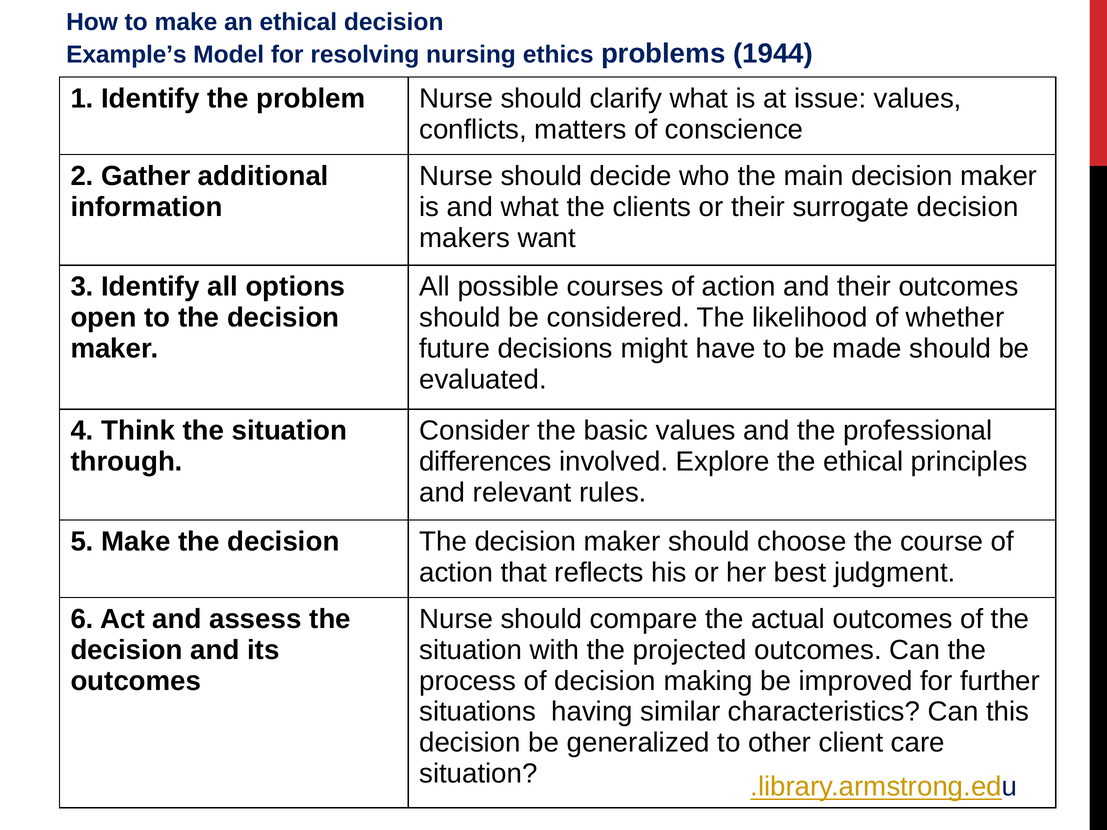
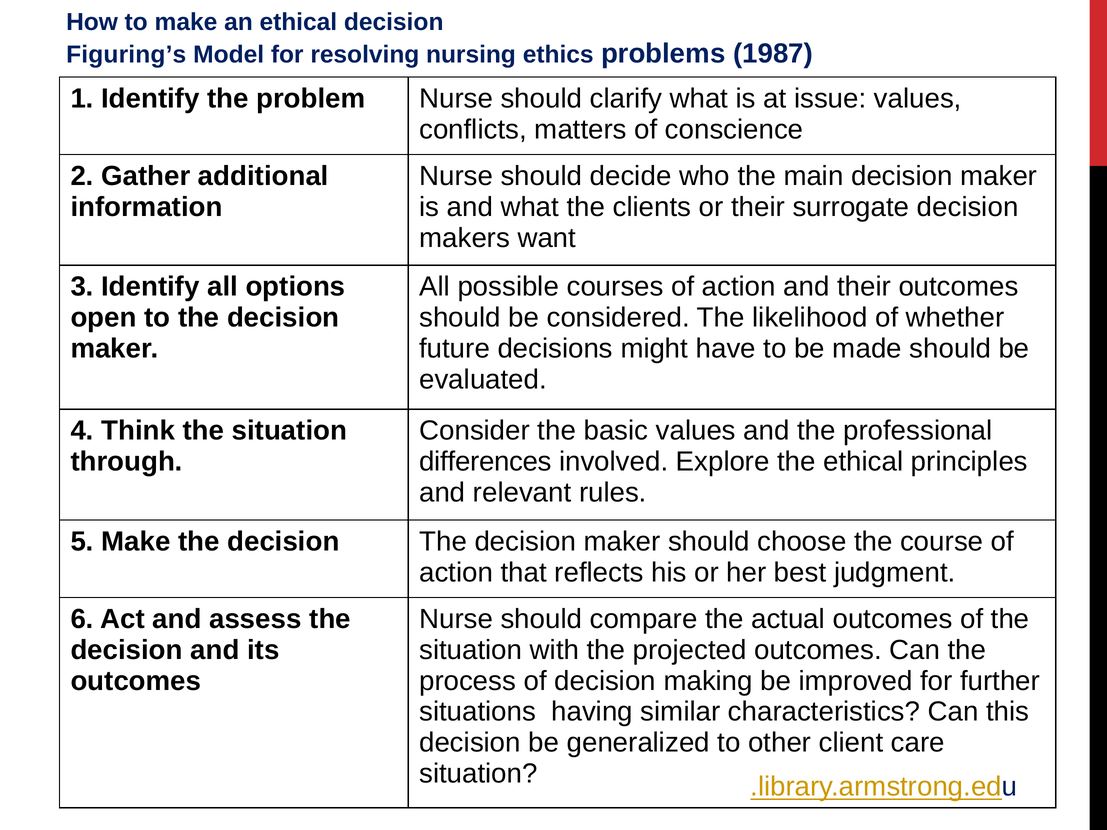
Example’s: Example’s -> Figuring’s
1944: 1944 -> 1987
